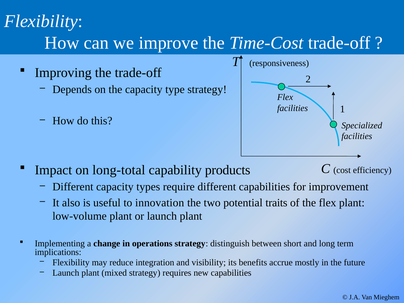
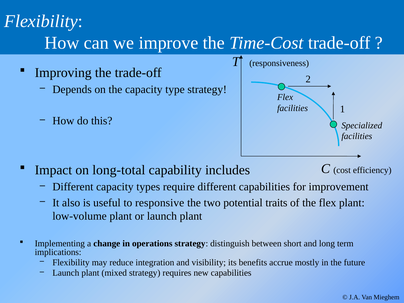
products: products -> includes
innovation: innovation -> responsive
